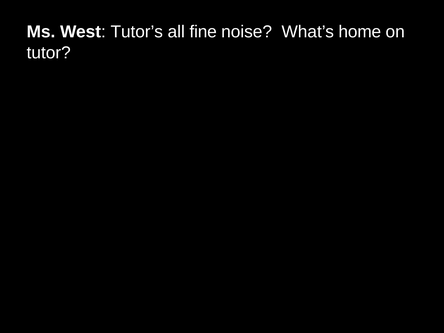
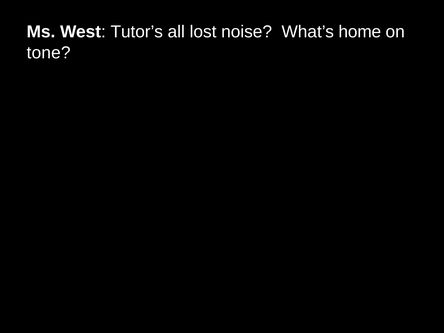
fine: fine -> lost
tutor: tutor -> tone
